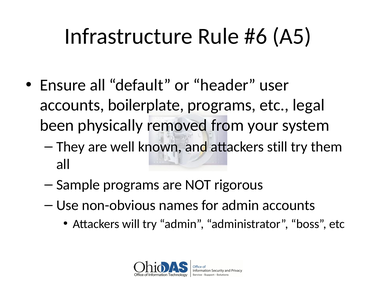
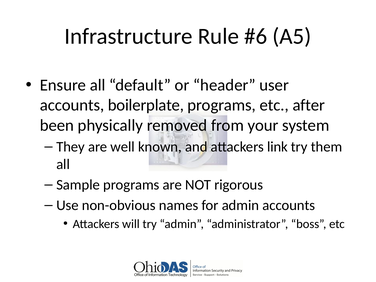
legal: legal -> after
still: still -> link
